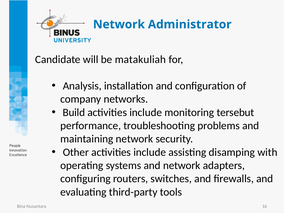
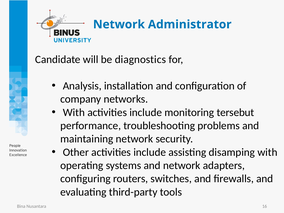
matakuliah: matakuliah -> diagnostics
Build at (74, 112): Build -> With
